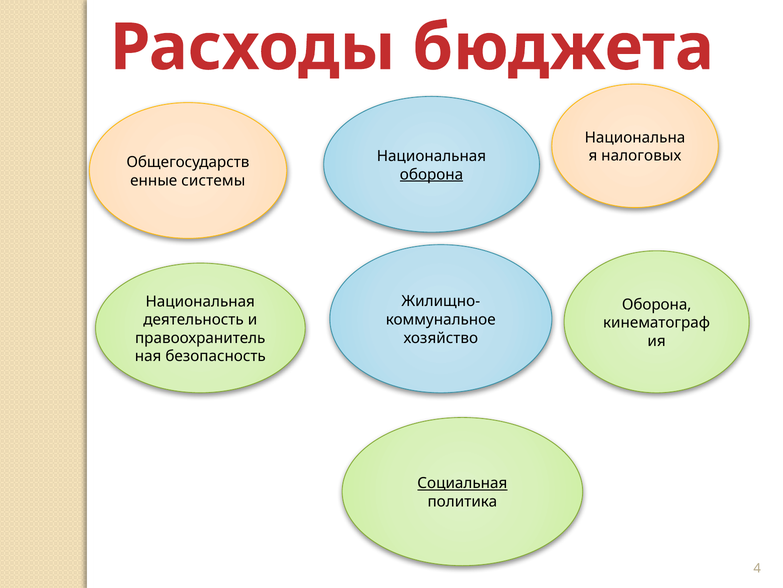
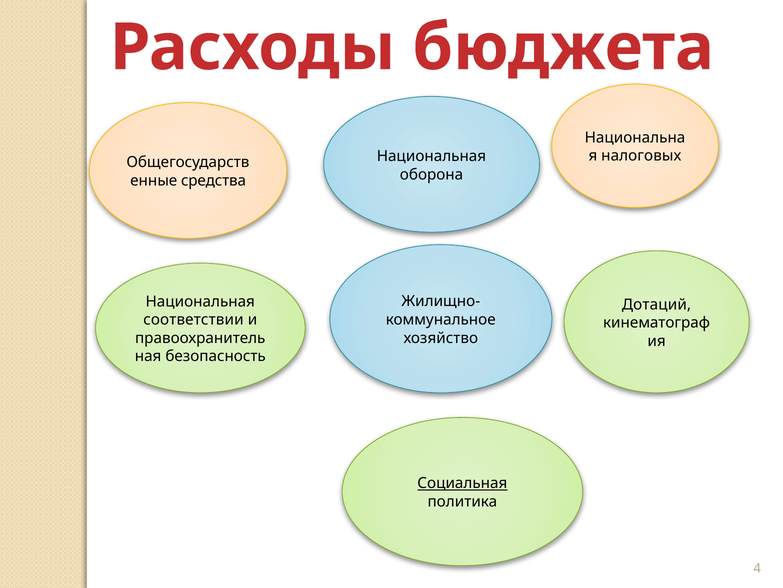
оборона at (432, 174) underline: present -> none
системы: системы -> средства
Оборона at (657, 304): Оборона -> Дотаций
деятельность: деятельность -> соответствии
